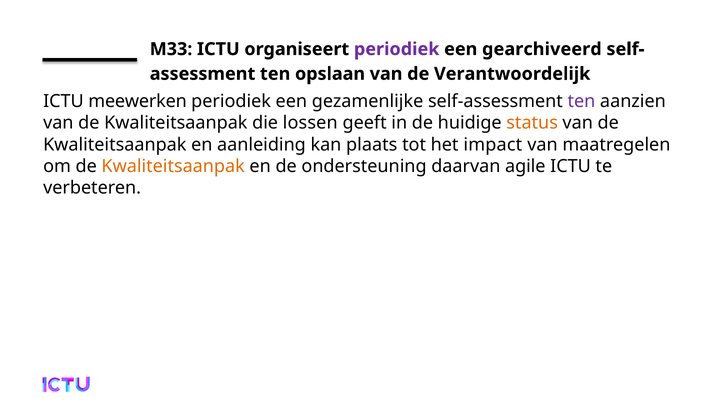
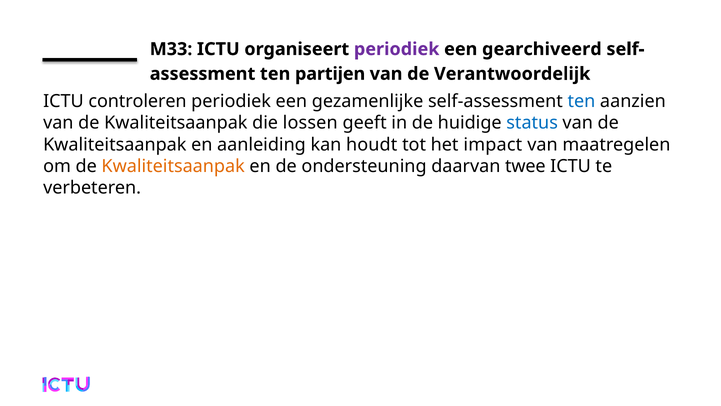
opslaan: opslaan -> partijen
meewerken: meewerken -> controleren
ten at (581, 101) colour: purple -> blue
status colour: orange -> blue
plaats: plaats -> houdt
agile: agile -> twee
